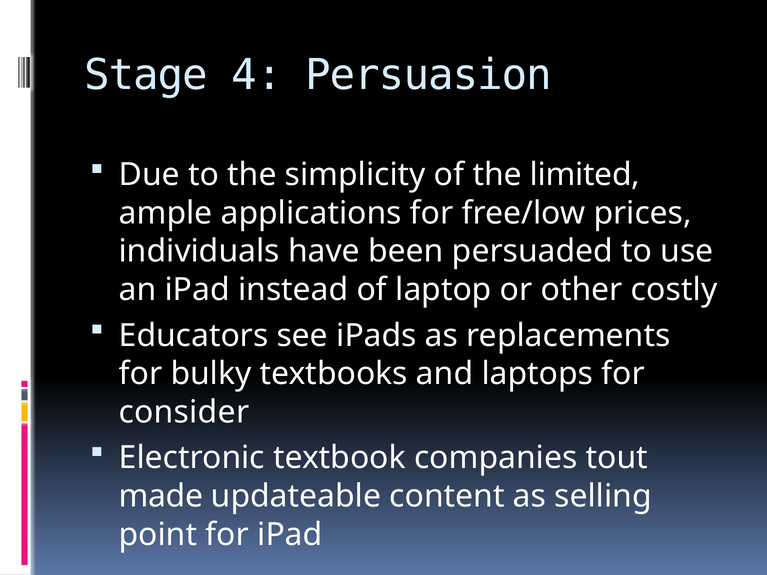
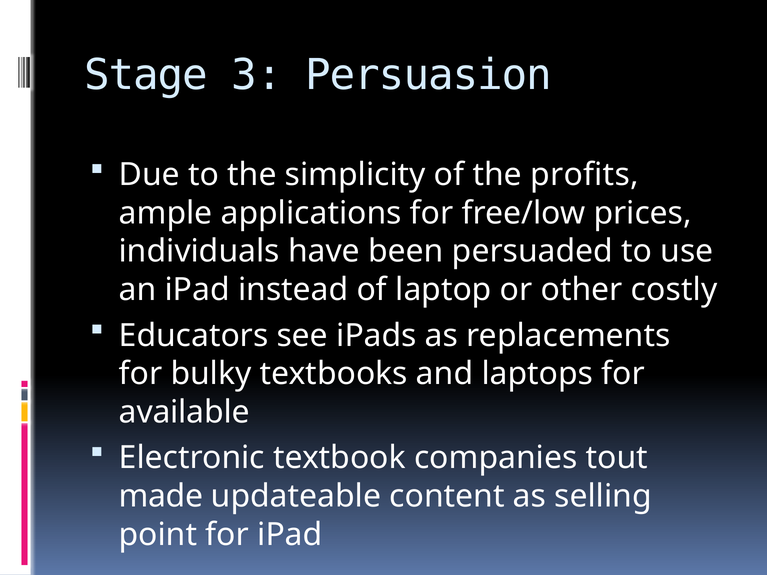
4: 4 -> 3
limited: limited -> profits
consider: consider -> available
